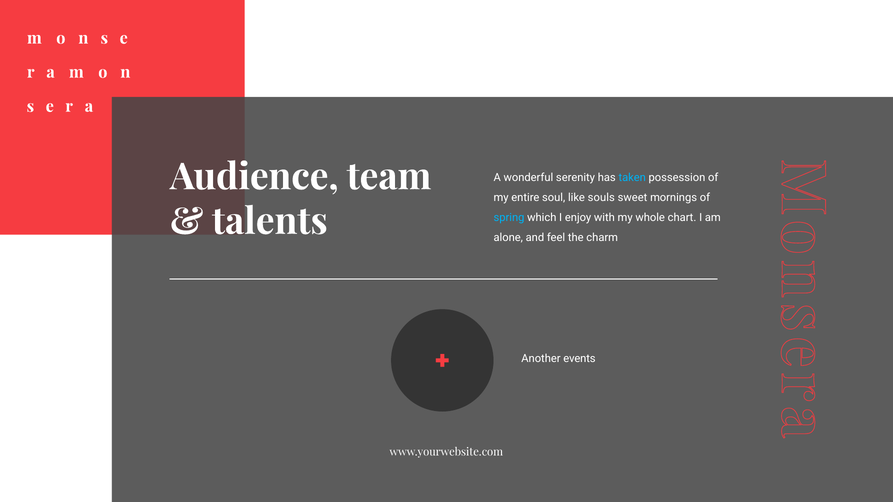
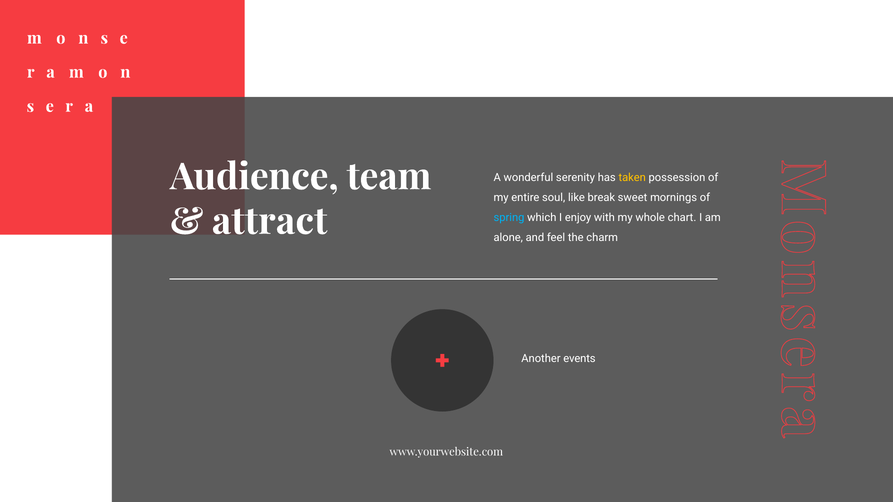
taken colour: light blue -> yellow
souls: souls -> break
talents: talents -> attract
